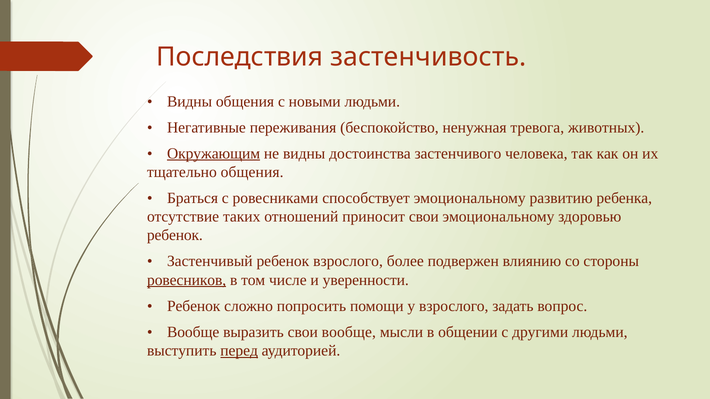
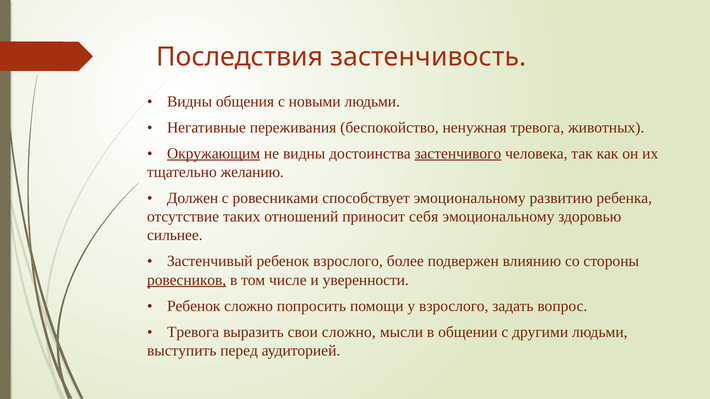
застенчивого underline: none -> present
тщательно общения: общения -> желанию
Браться: Браться -> Должен
приносит свои: свои -> себя
ребенок at (175, 236): ребенок -> сильнее
Вообще at (193, 332): Вообще -> Тревога
свои вообще: вообще -> сложно
перед underline: present -> none
